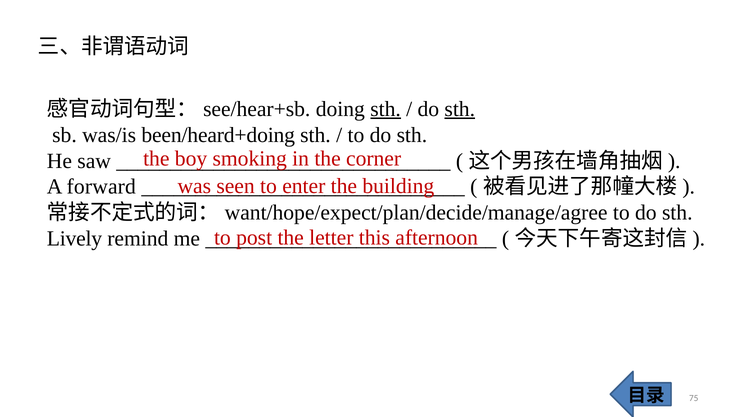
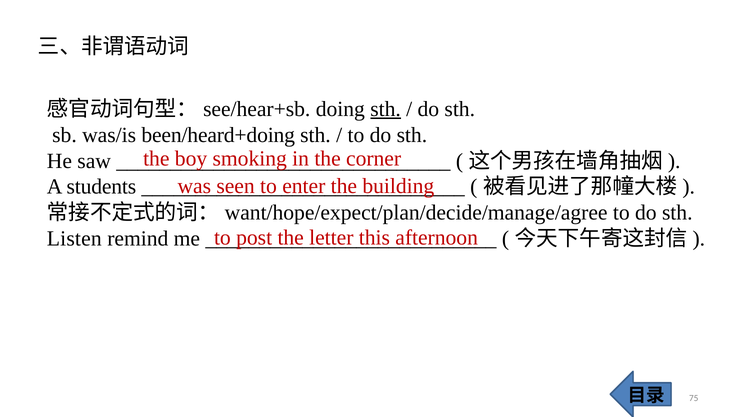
sth at (460, 109) underline: present -> none
forward: forward -> students
Lively: Lively -> Listen
